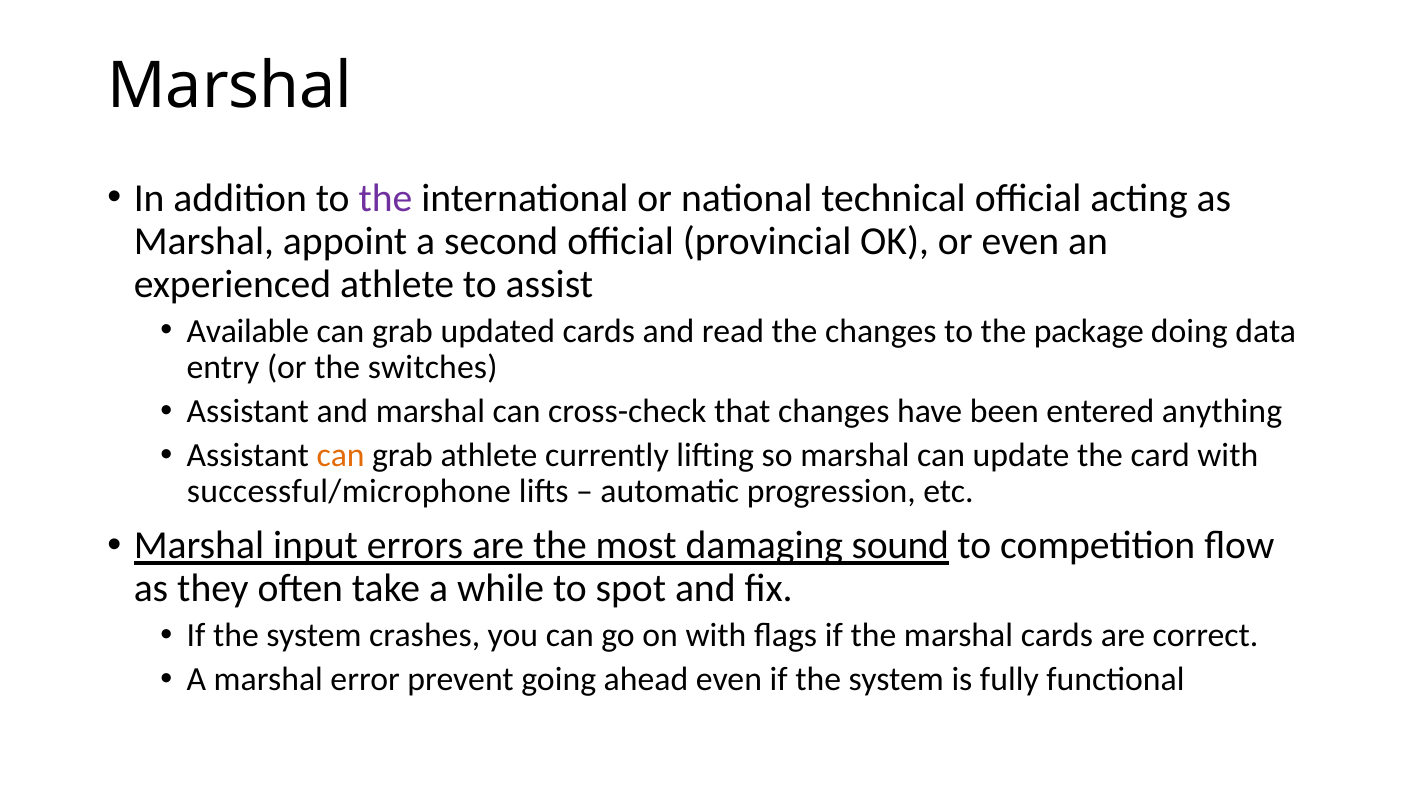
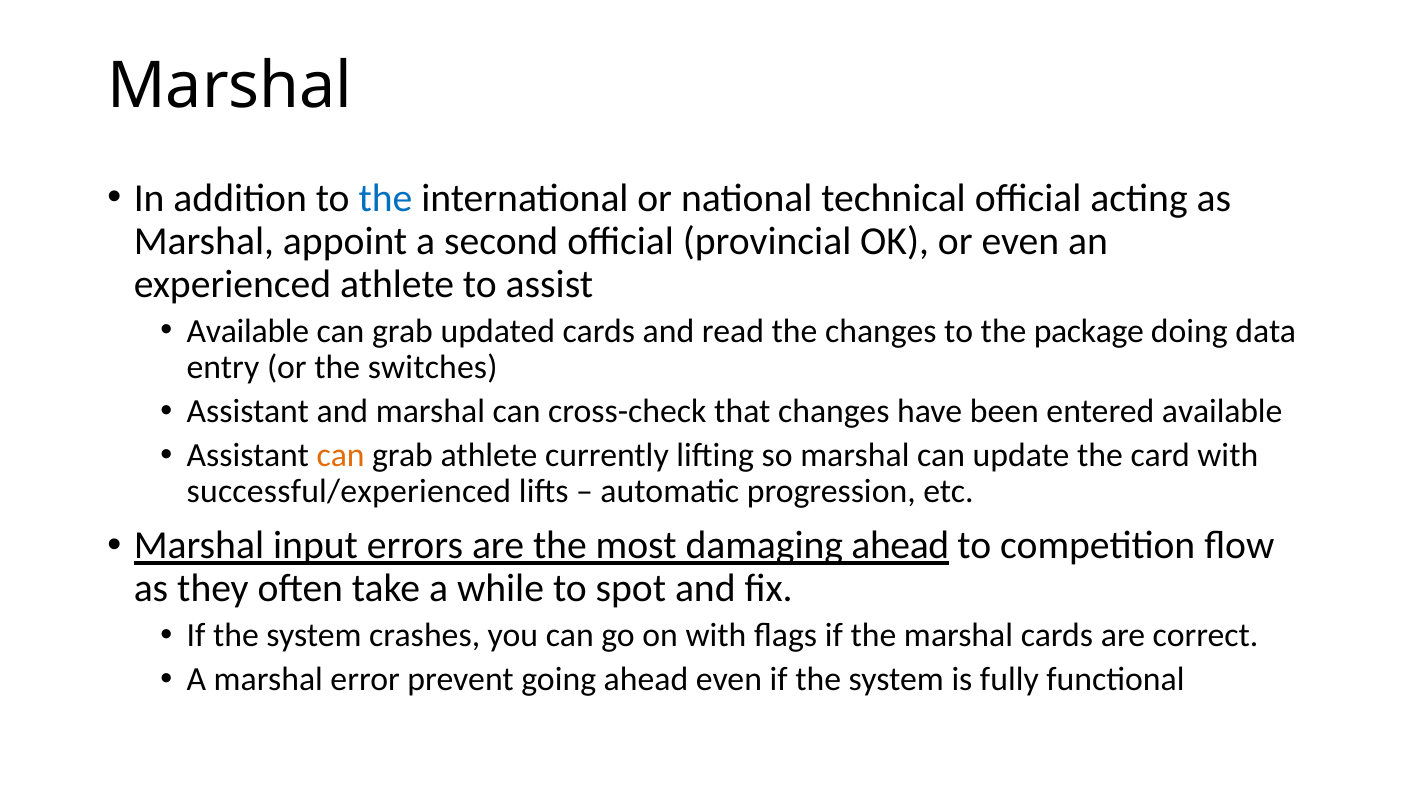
the at (385, 198) colour: purple -> blue
entered anything: anything -> available
successful/microphone: successful/microphone -> successful/experienced
damaging sound: sound -> ahead
